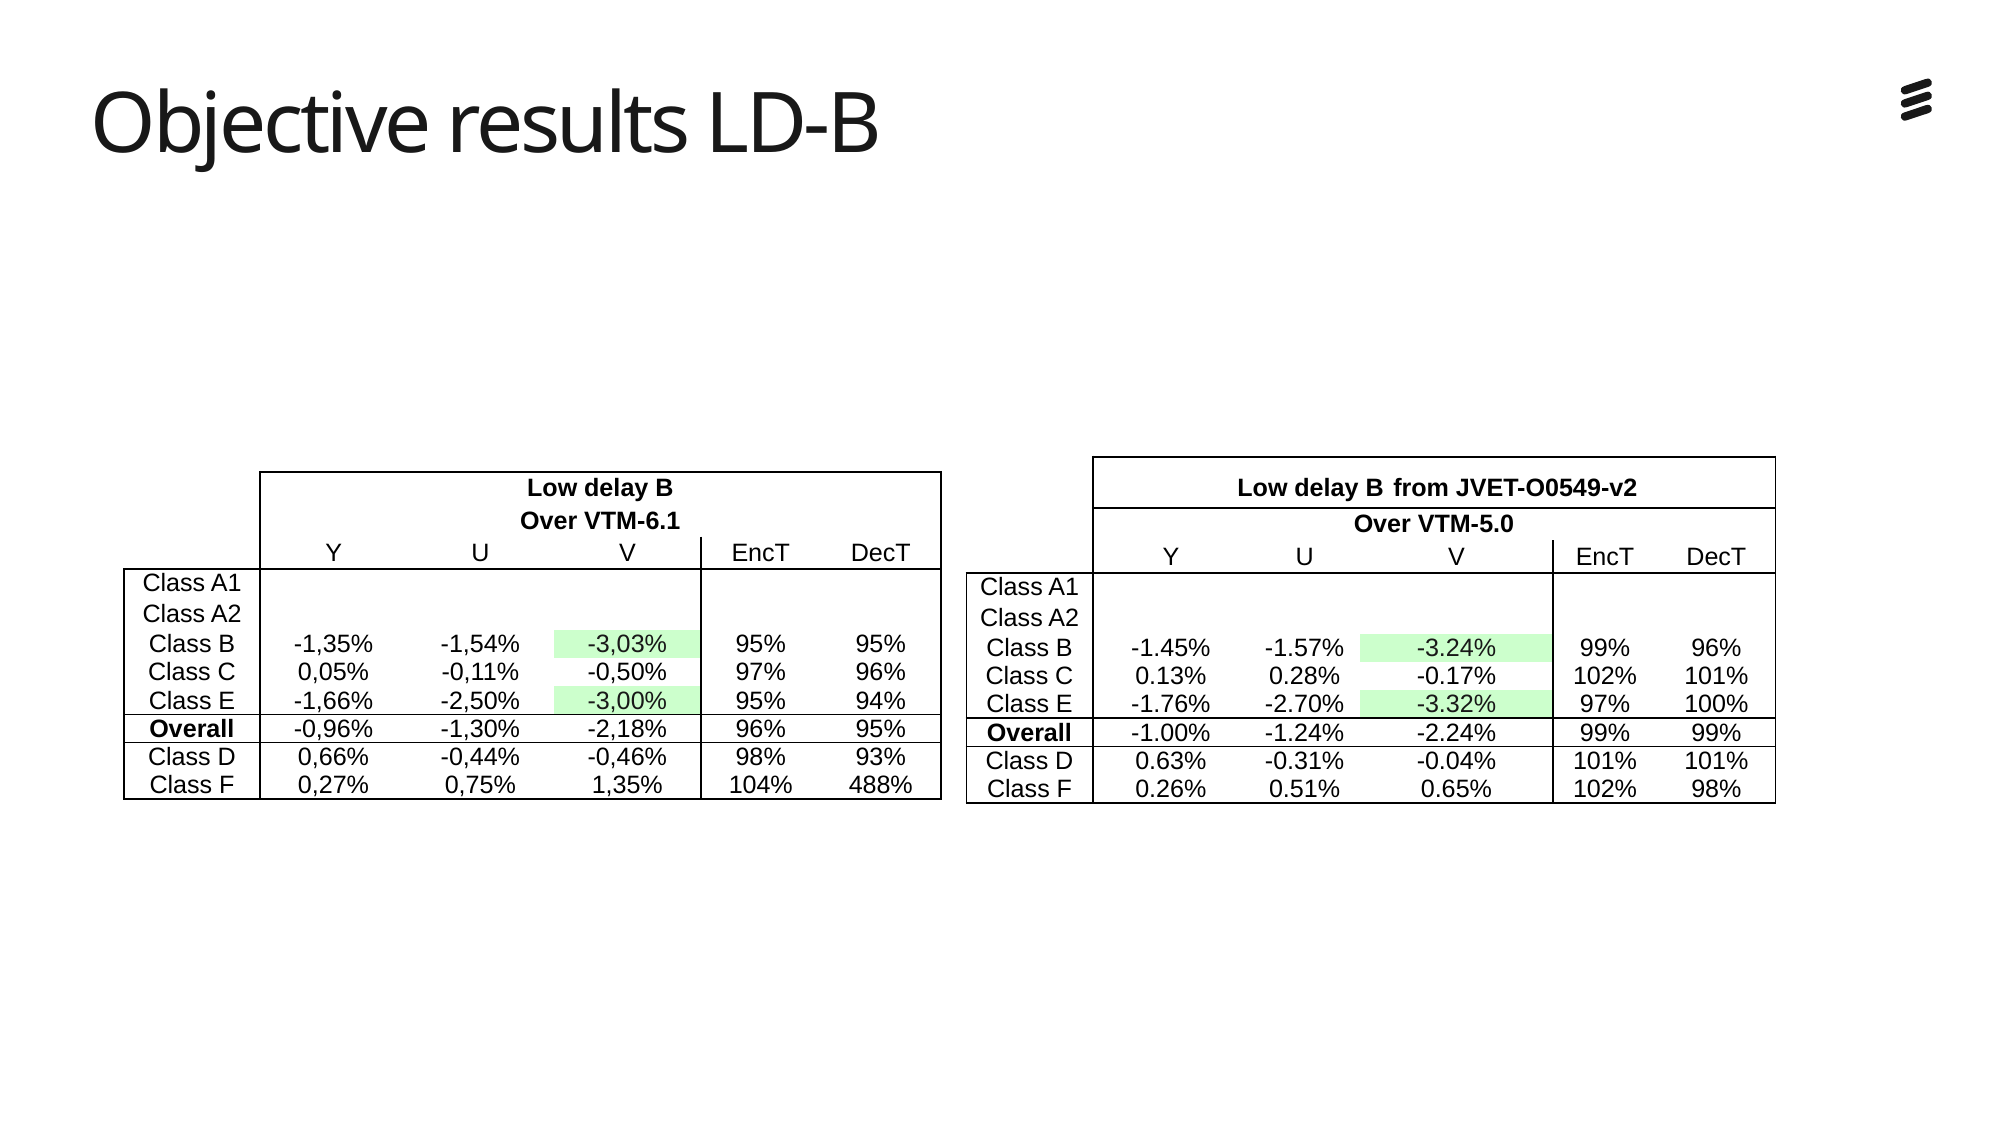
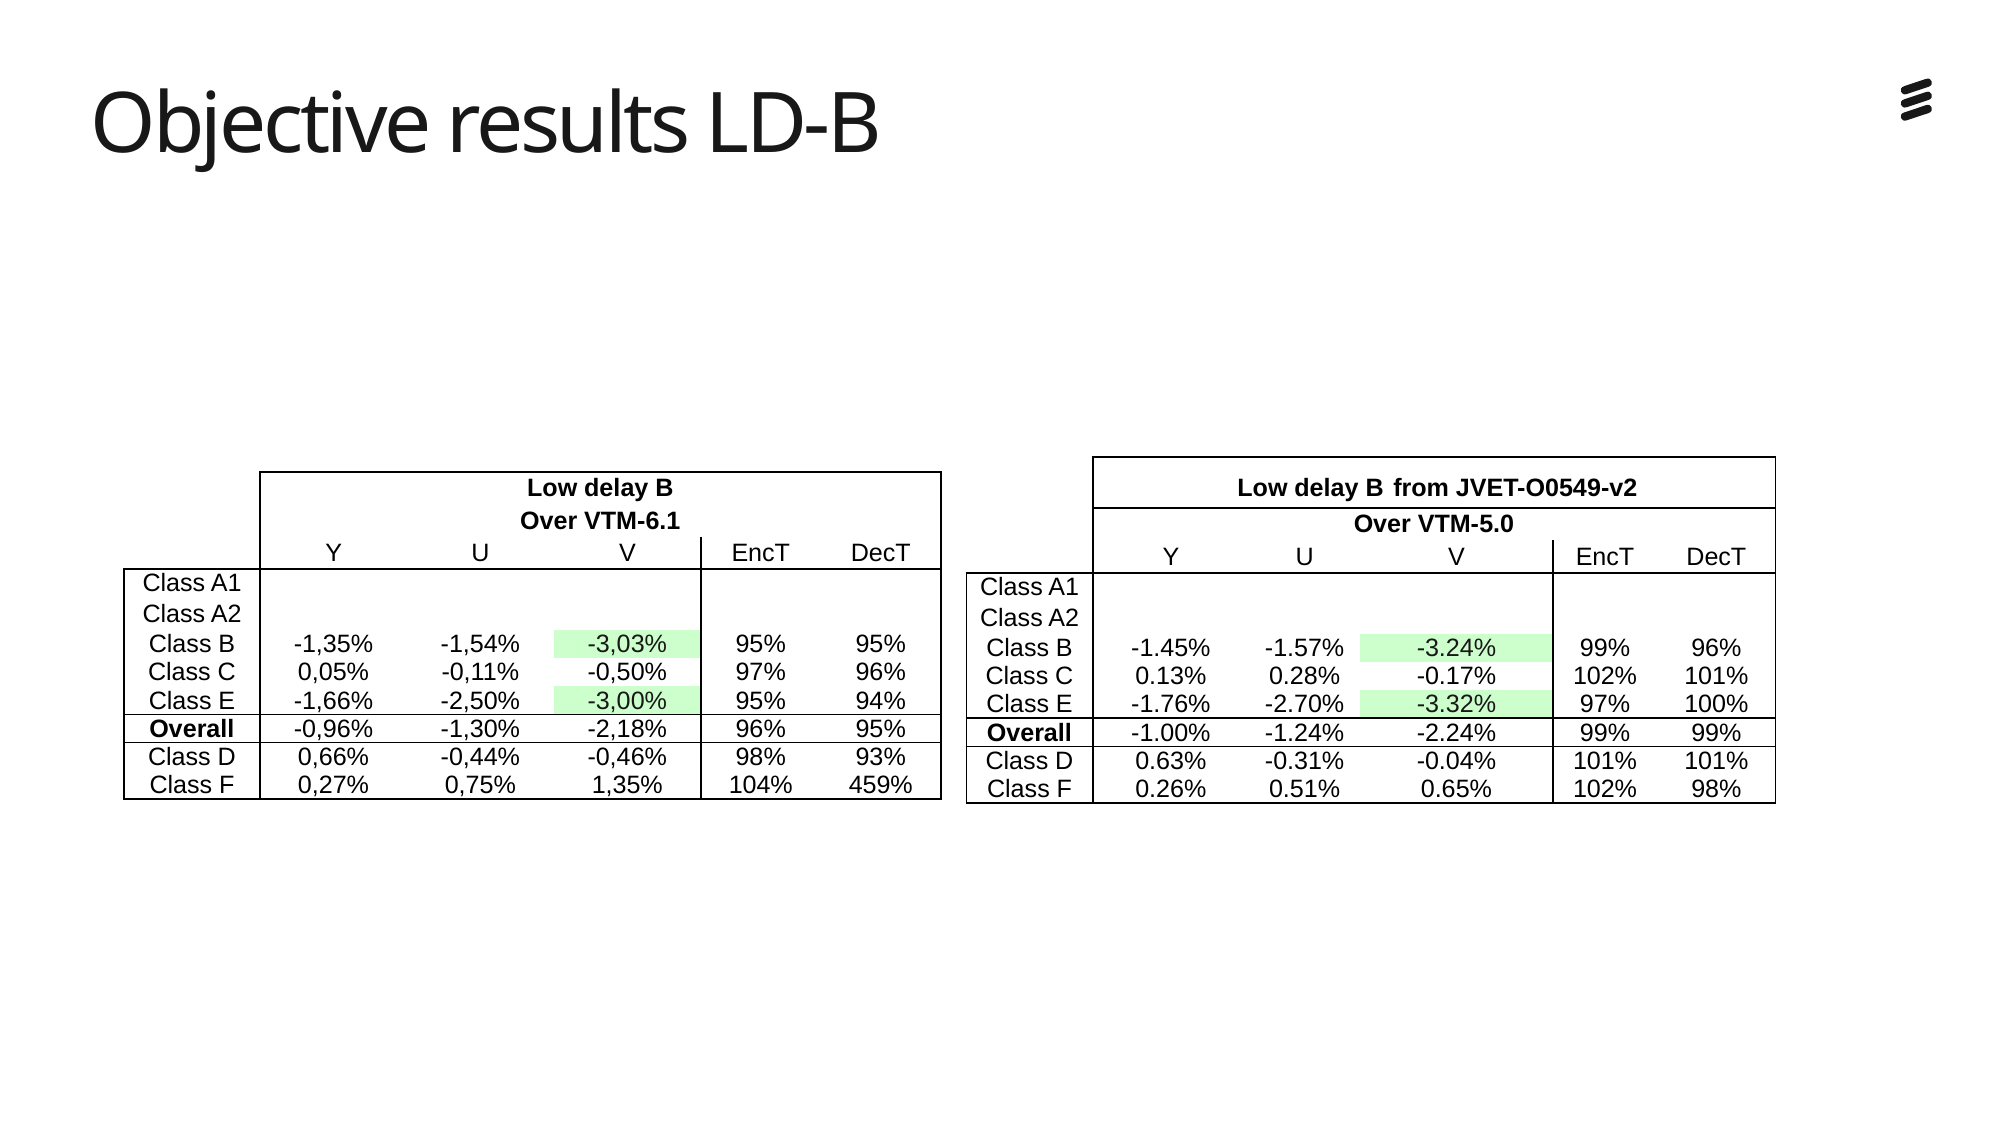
488%: 488% -> 459%
